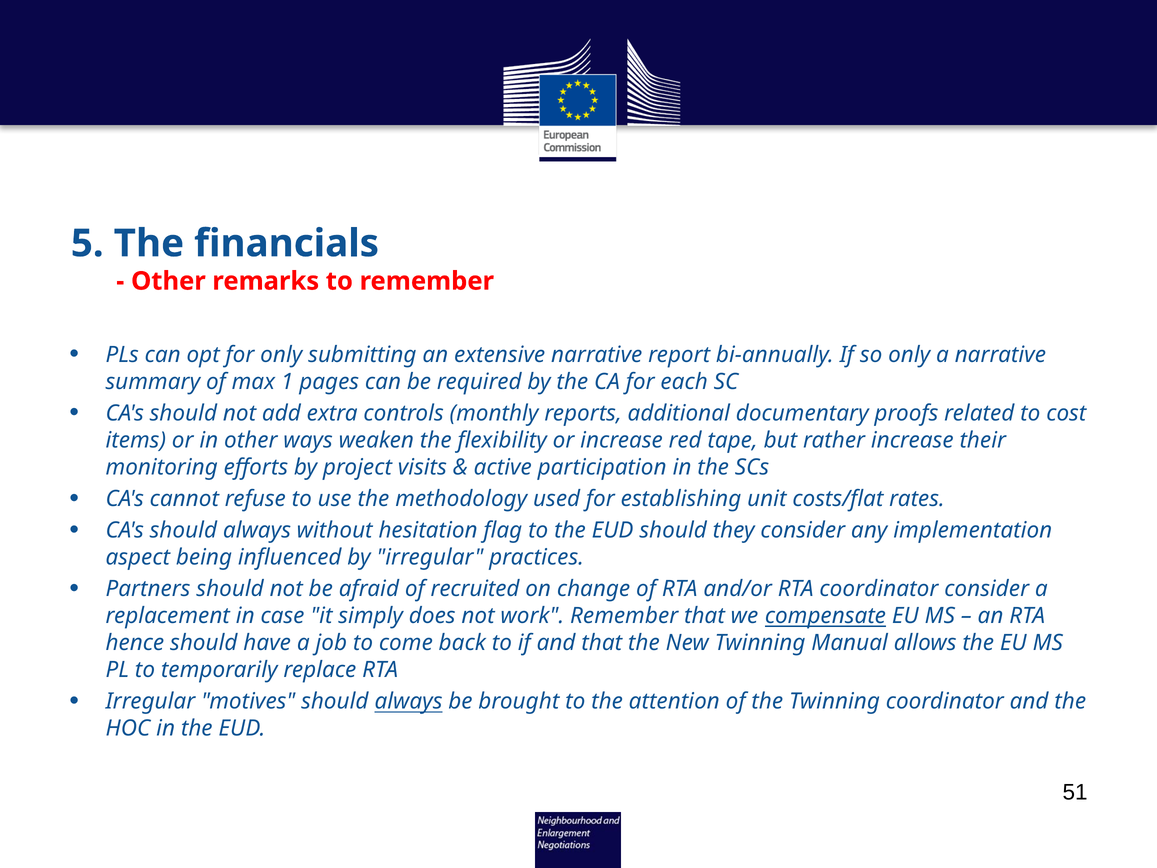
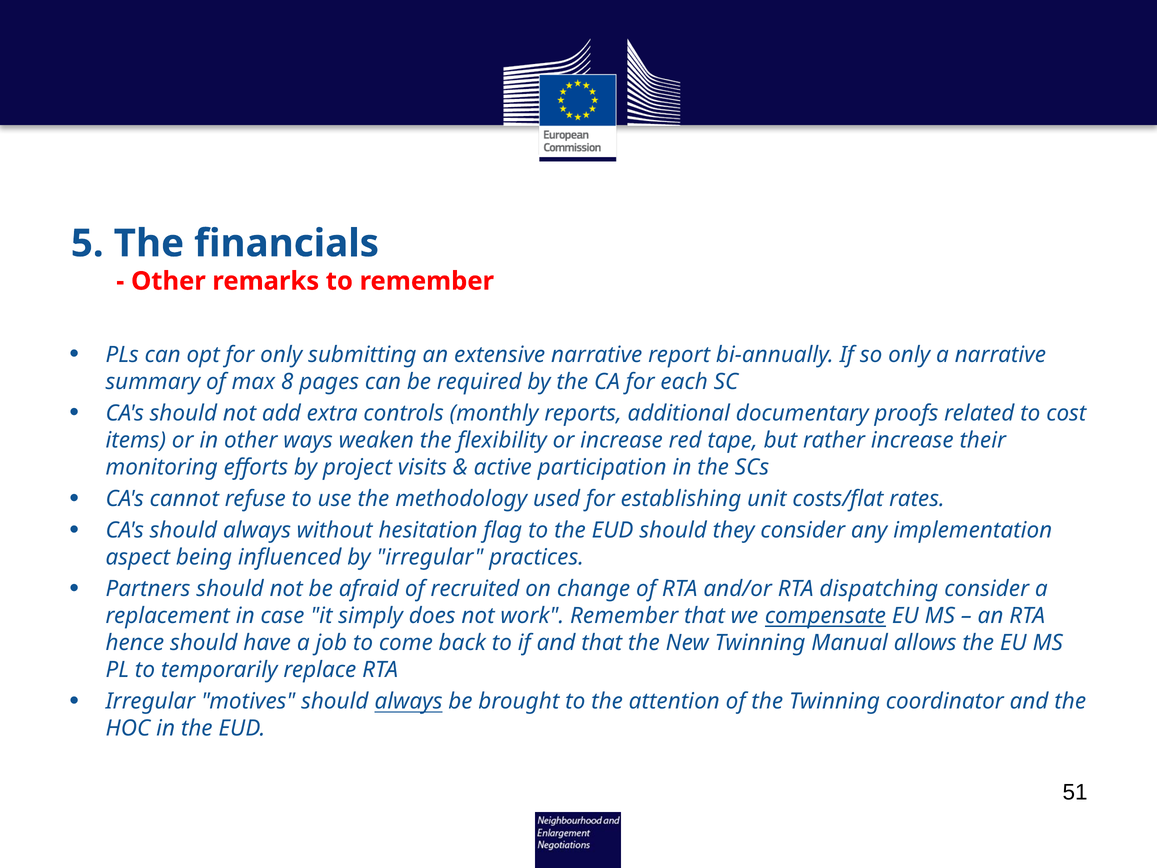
1: 1 -> 8
RTA coordinator: coordinator -> dispatching
